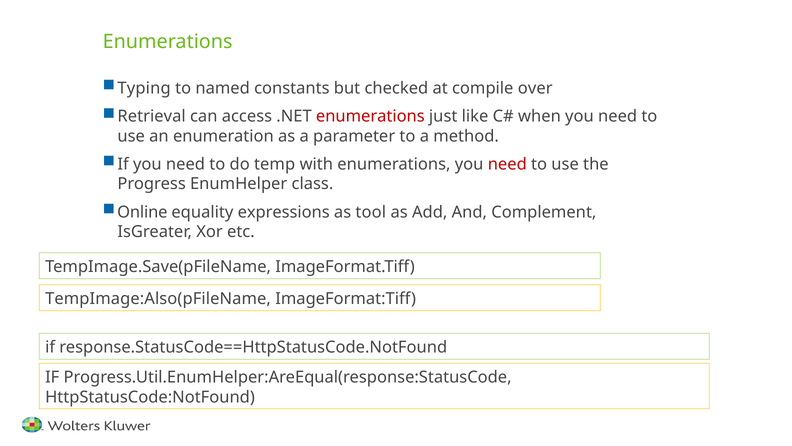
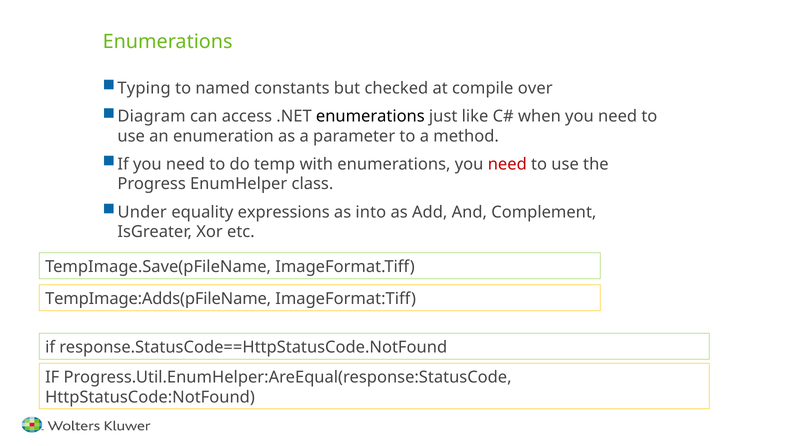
Retrieval: Retrieval -> Diagram
enumerations at (370, 116) colour: red -> black
Online: Online -> Under
tool: tool -> into
TempImage:Also(pFileName: TempImage:Also(pFileName -> TempImage:Adds(pFileName
